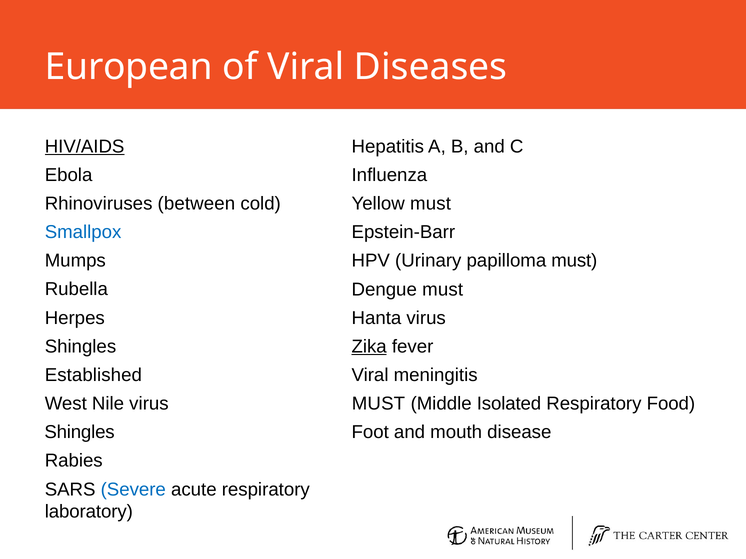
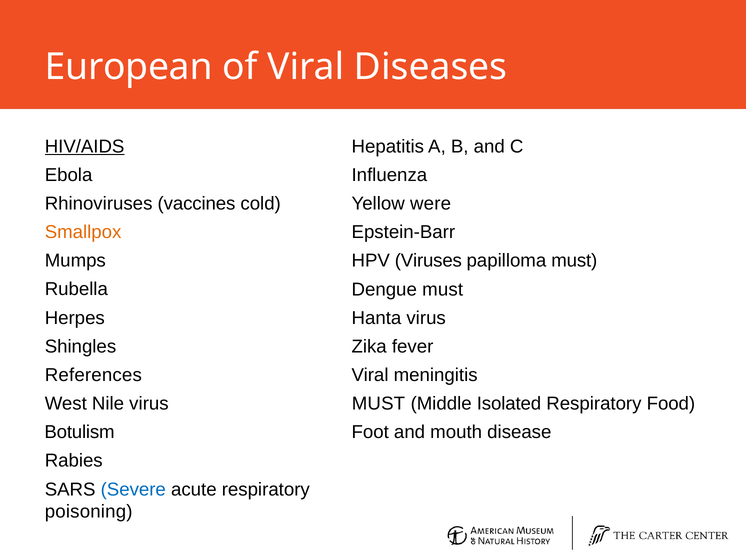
between: between -> vaccines
Yellow must: must -> were
Smallpox colour: blue -> orange
Urinary: Urinary -> Viruses
Zika underline: present -> none
Established: Established -> References
Shingles at (80, 433): Shingles -> Botulism
laboratory: laboratory -> poisoning
